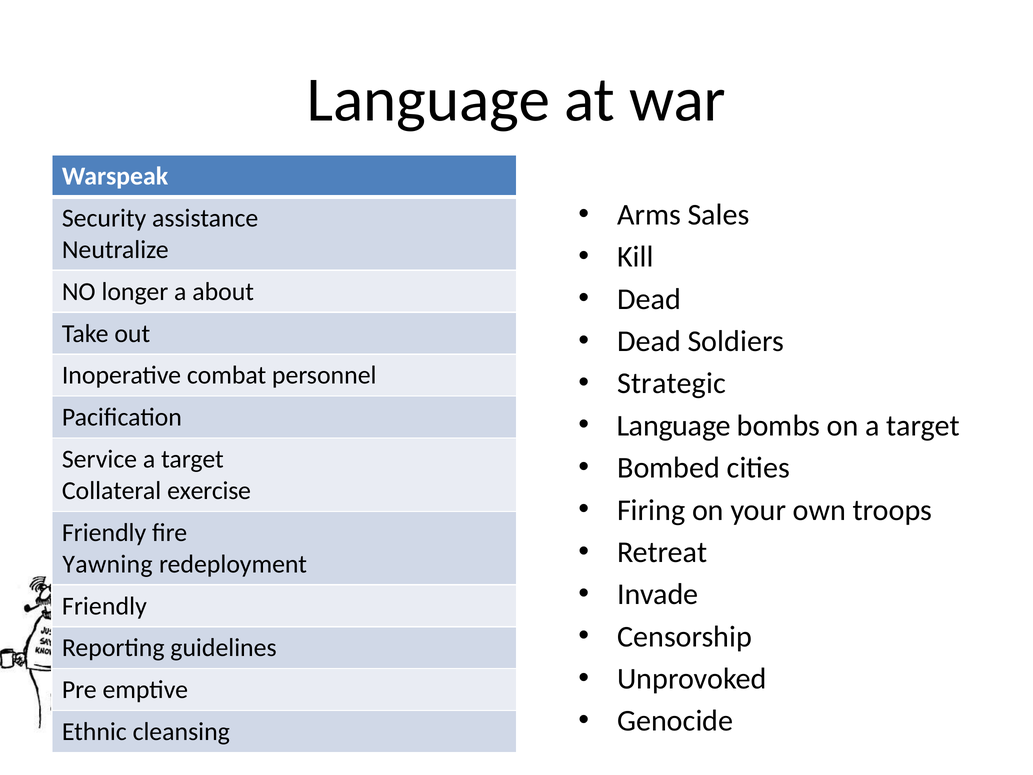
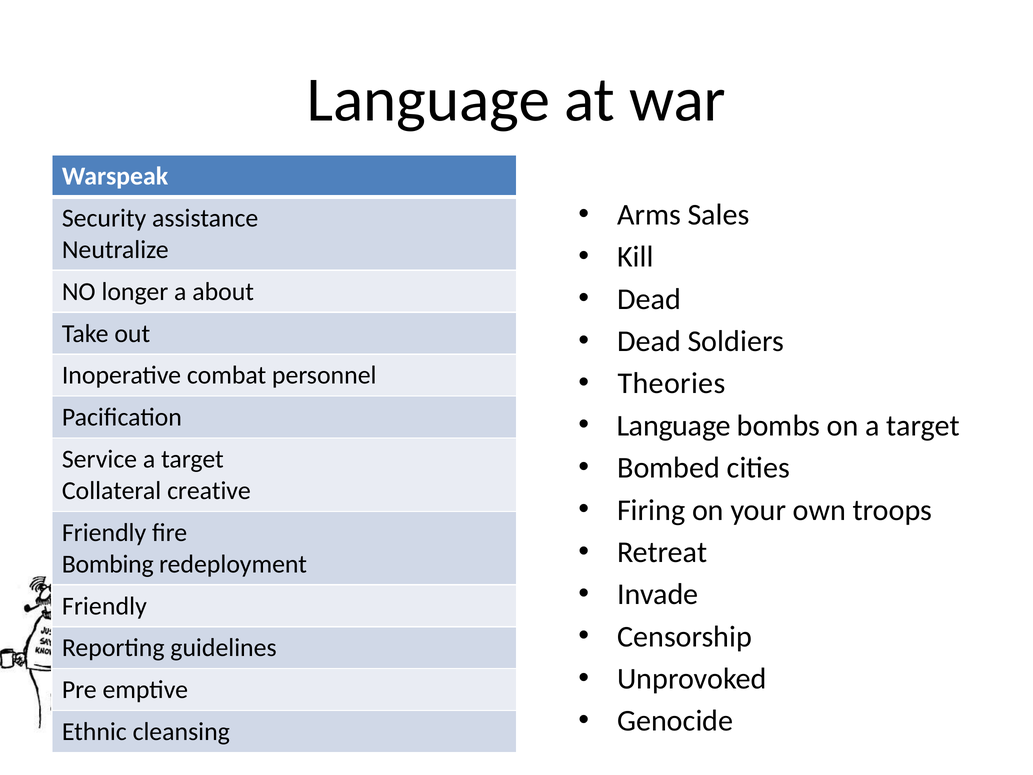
Strategic: Strategic -> Theories
exercise: exercise -> creative
Yawning: Yawning -> Bombing
